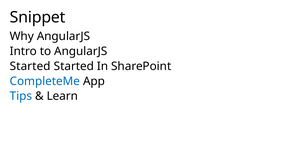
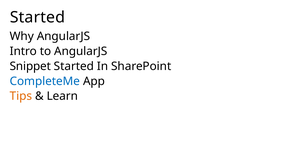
Snippet at (38, 17): Snippet -> Started
Started at (30, 66): Started -> Snippet
Tips colour: blue -> orange
